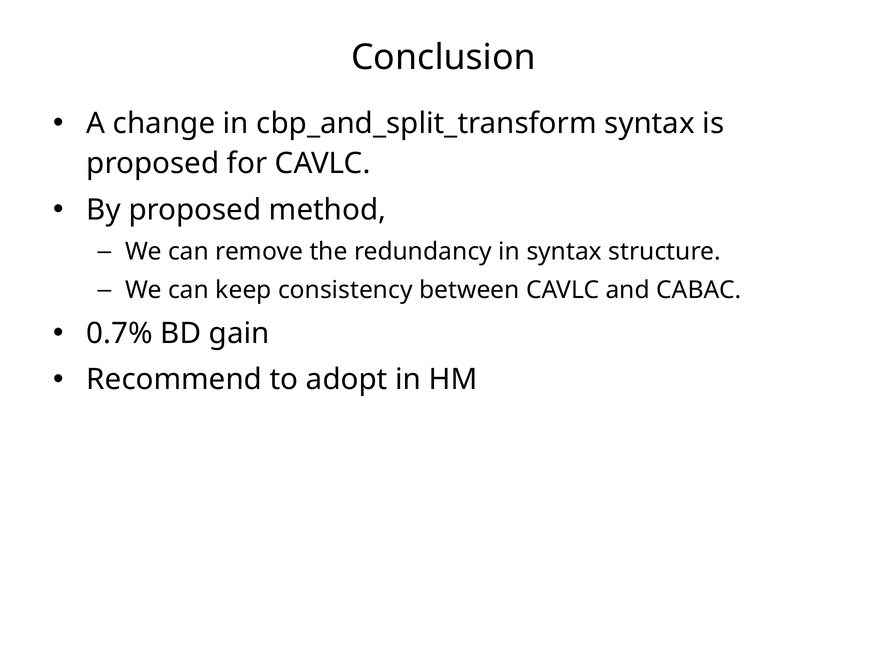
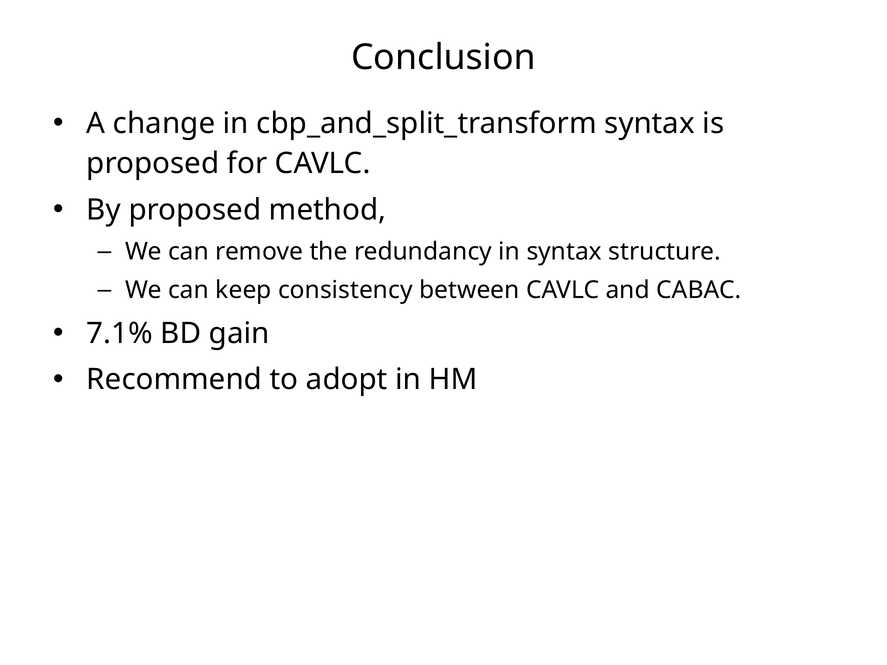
0.7%: 0.7% -> 7.1%
